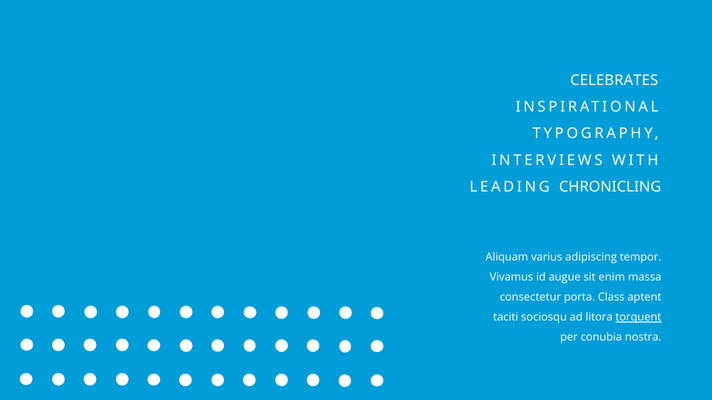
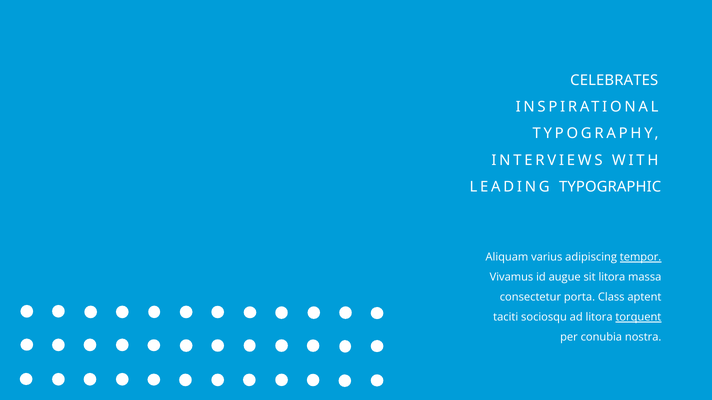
CHRONICLING: CHRONICLING -> TYPOGRAPHIC
tempor underline: none -> present
sit enim: enim -> litora
